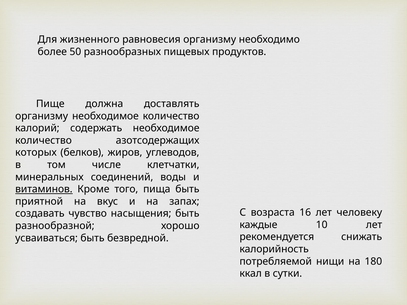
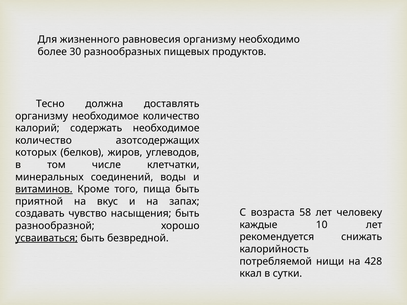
50: 50 -> 30
Пище: Пище -> Тесно
16: 16 -> 58
усваиваться underline: none -> present
180: 180 -> 428
